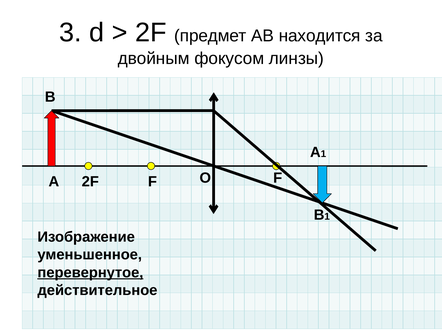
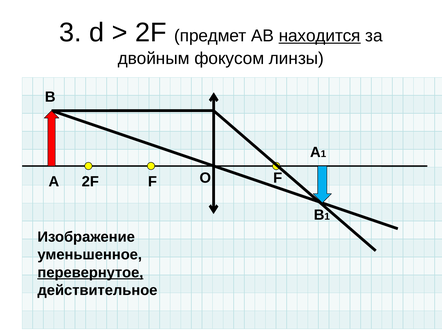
находится underline: none -> present
